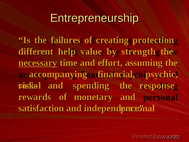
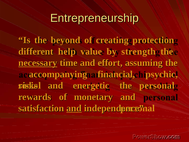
failures: failures -> beyond
spending: spending -> energetic
the response: response -> personal
and at (74, 108) underline: none -> present
